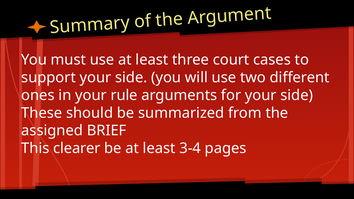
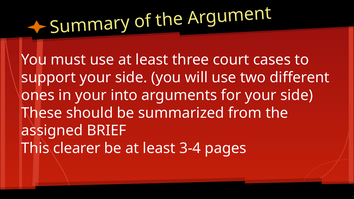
rule: rule -> into
